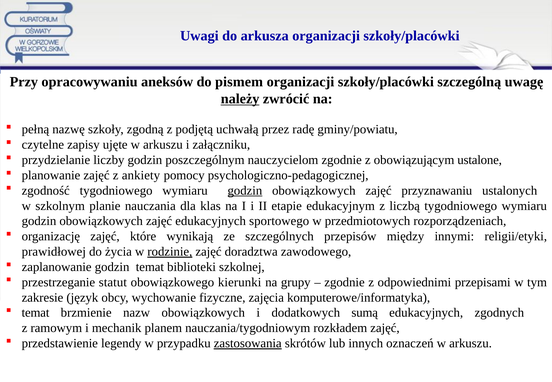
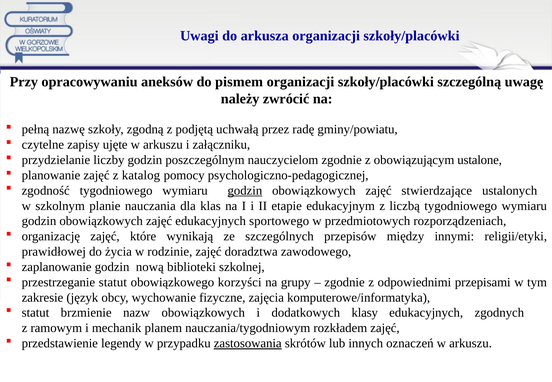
należy underline: present -> none
ankiety: ankiety -> katalog
przyznawaniu: przyznawaniu -> stwierdzające
rodzinie underline: present -> none
godzin temat: temat -> nową
kierunki: kierunki -> korzyści
temat at (36, 313): temat -> statut
sumą: sumą -> klasy
